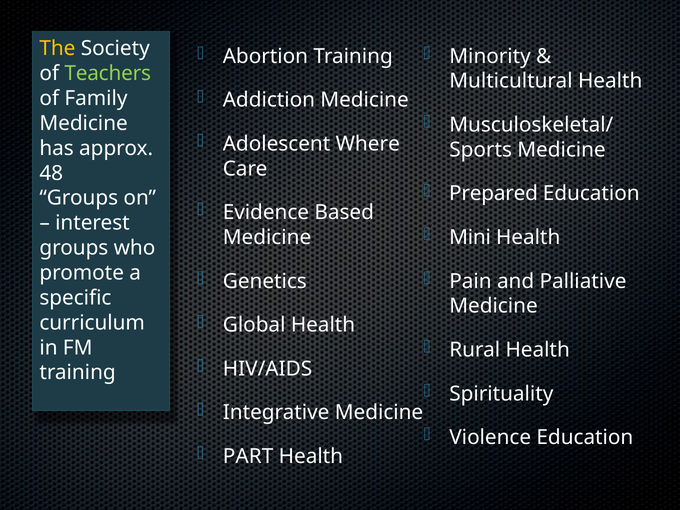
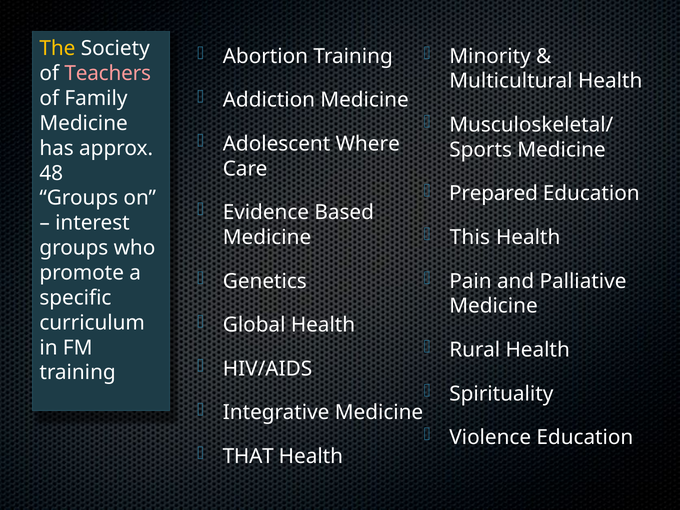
Teachers colour: light green -> pink
Mini: Mini -> This
PART: PART -> THAT
